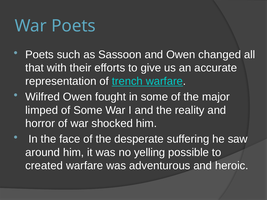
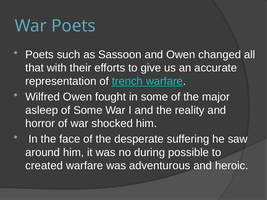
limped: limped -> asleep
yelling: yelling -> during
